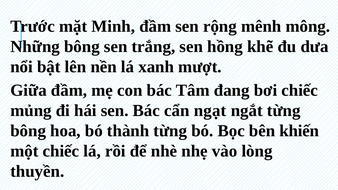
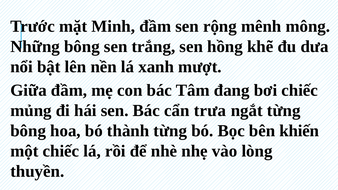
ngạt: ngạt -> trưa
